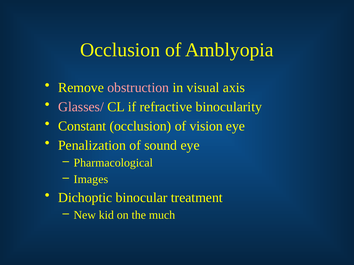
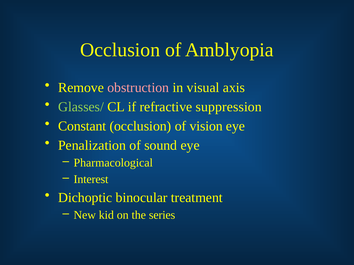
Glasses/ colour: pink -> light green
binocularity: binocularity -> suppression
Images: Images -> Interest
much: much -> series
